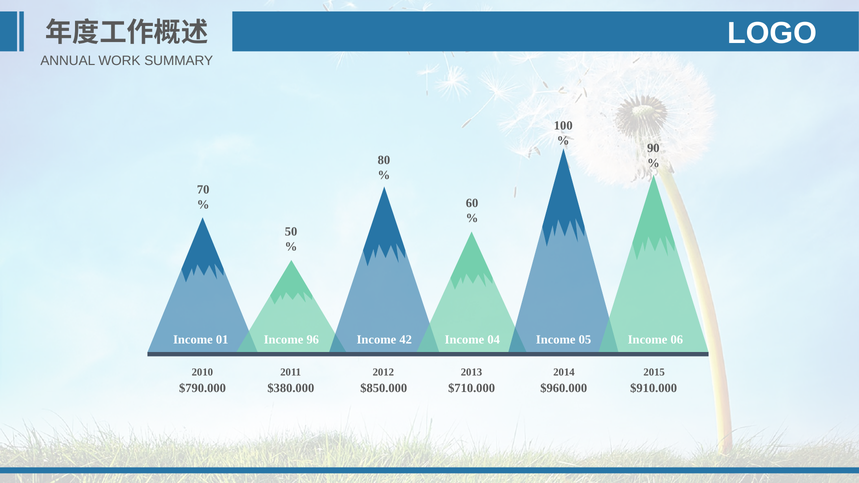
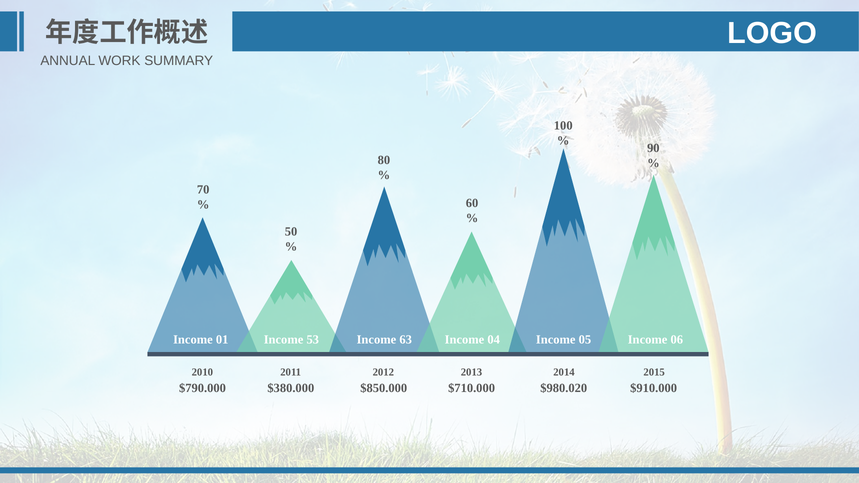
96: 96 -> 53
42: 42 -> 63
$960.000: $960.000 -> $980.020
